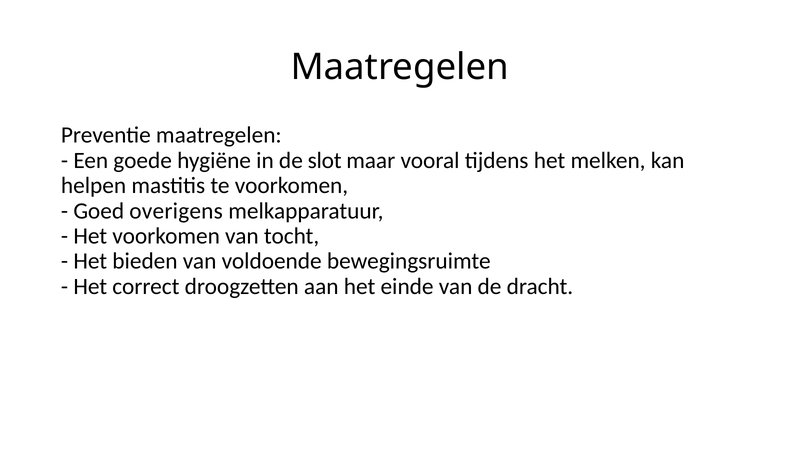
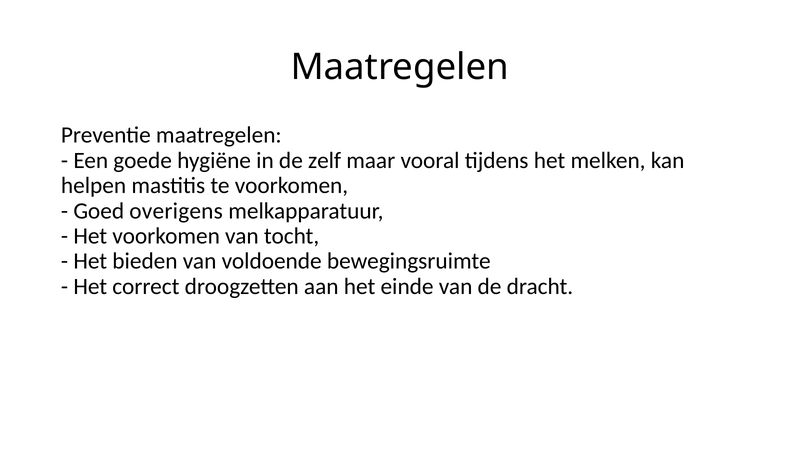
slot: slot -> zelf
